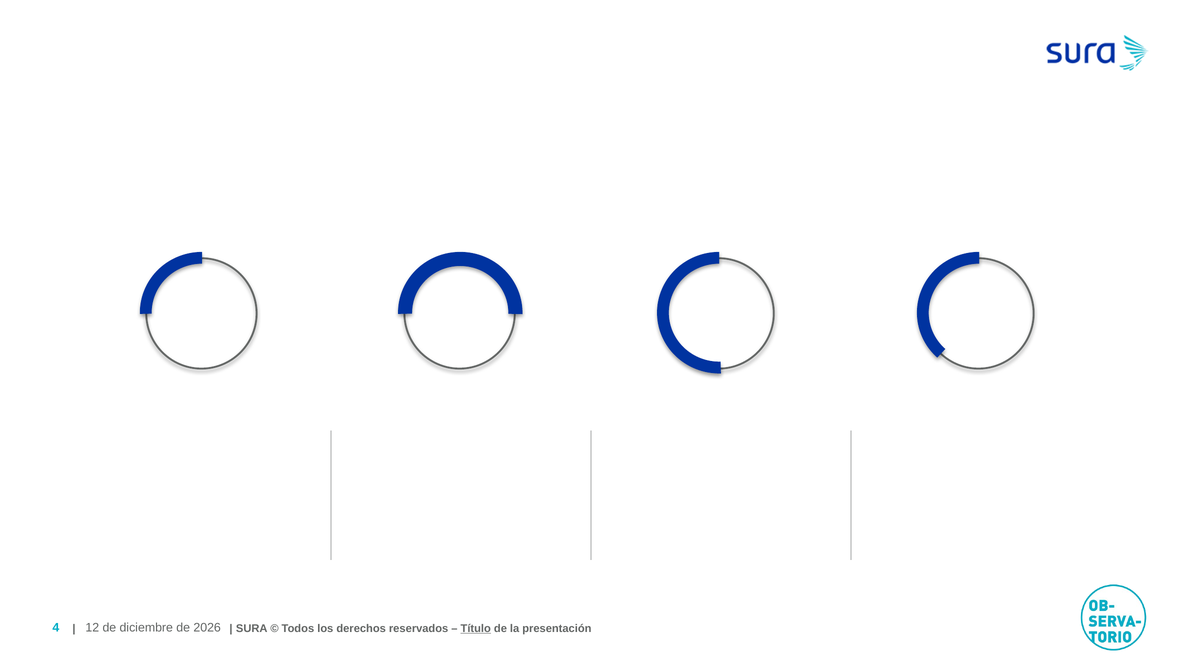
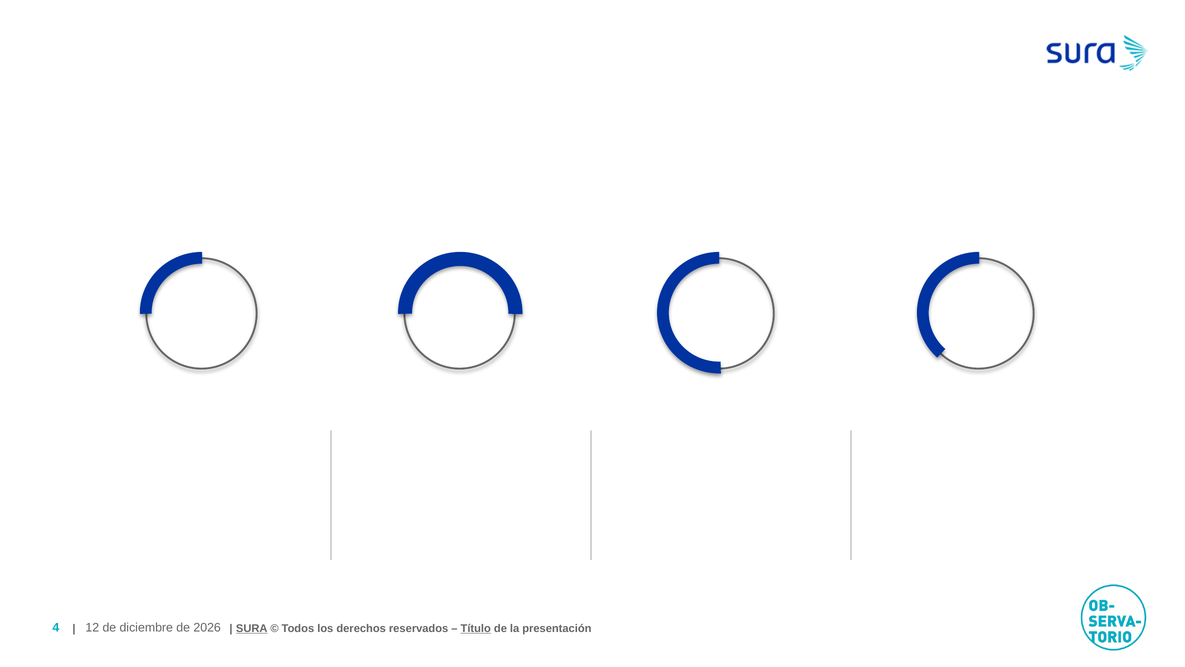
SURA underline: none -> present
